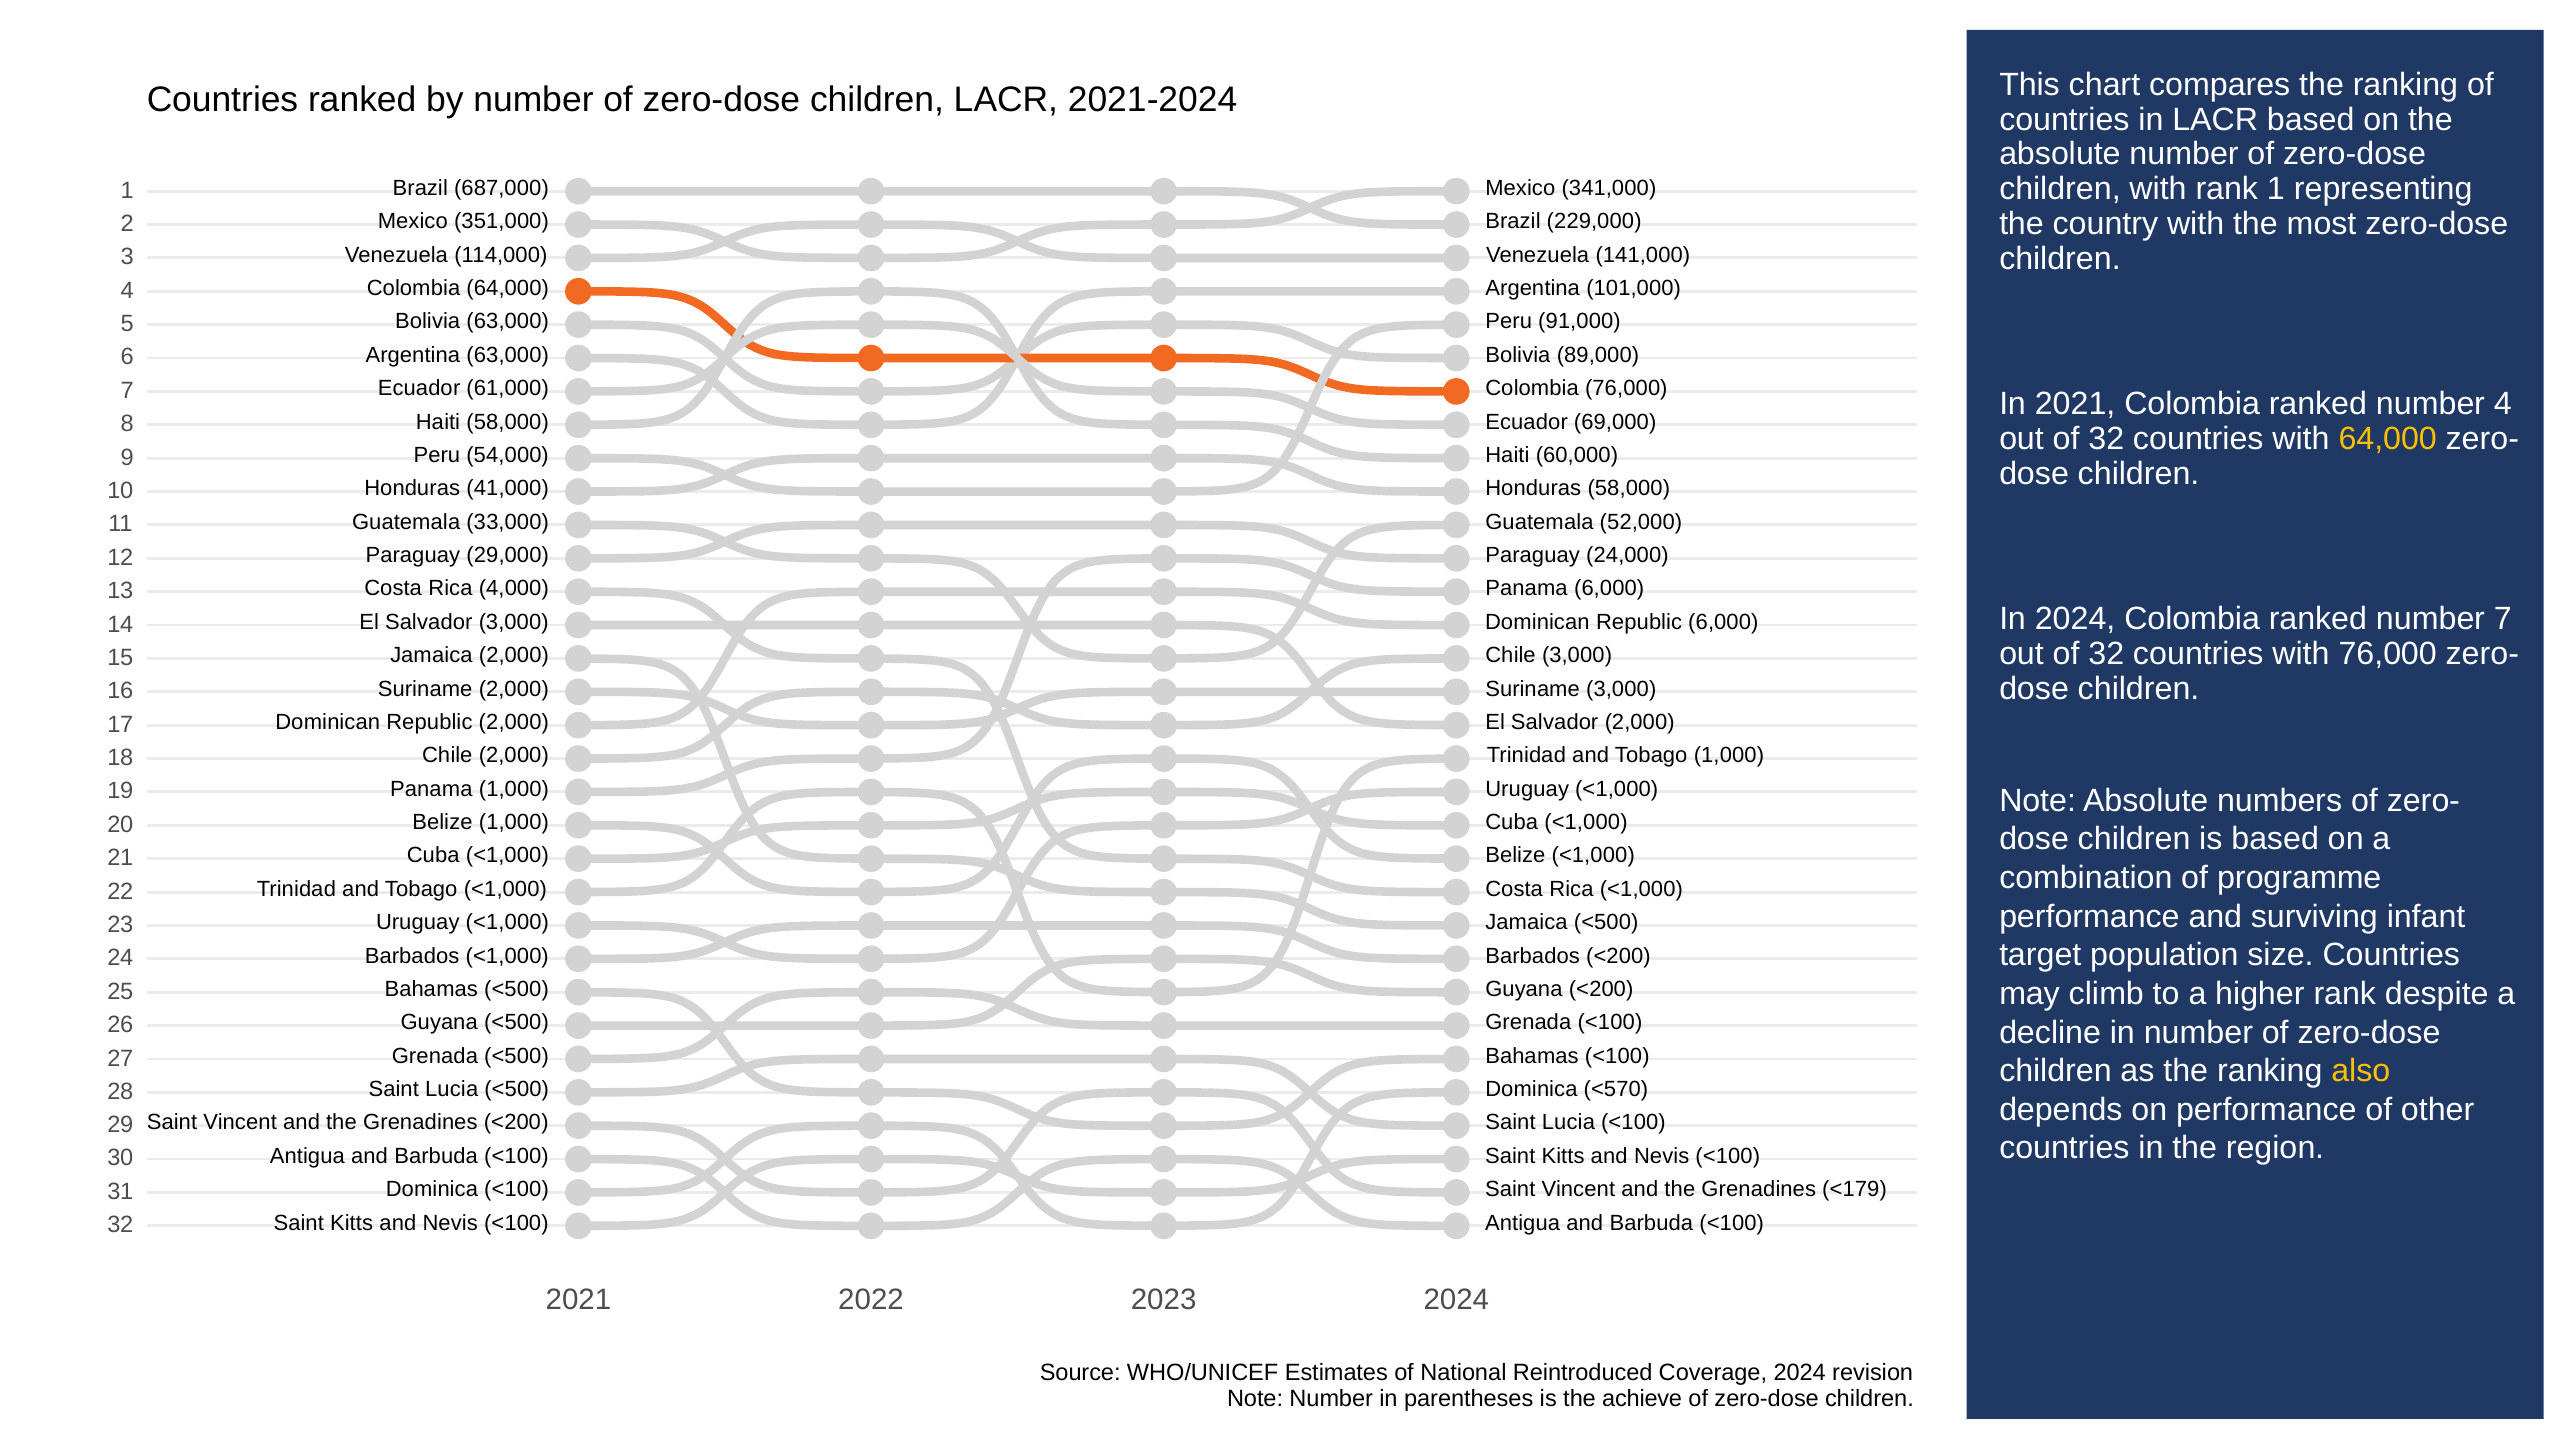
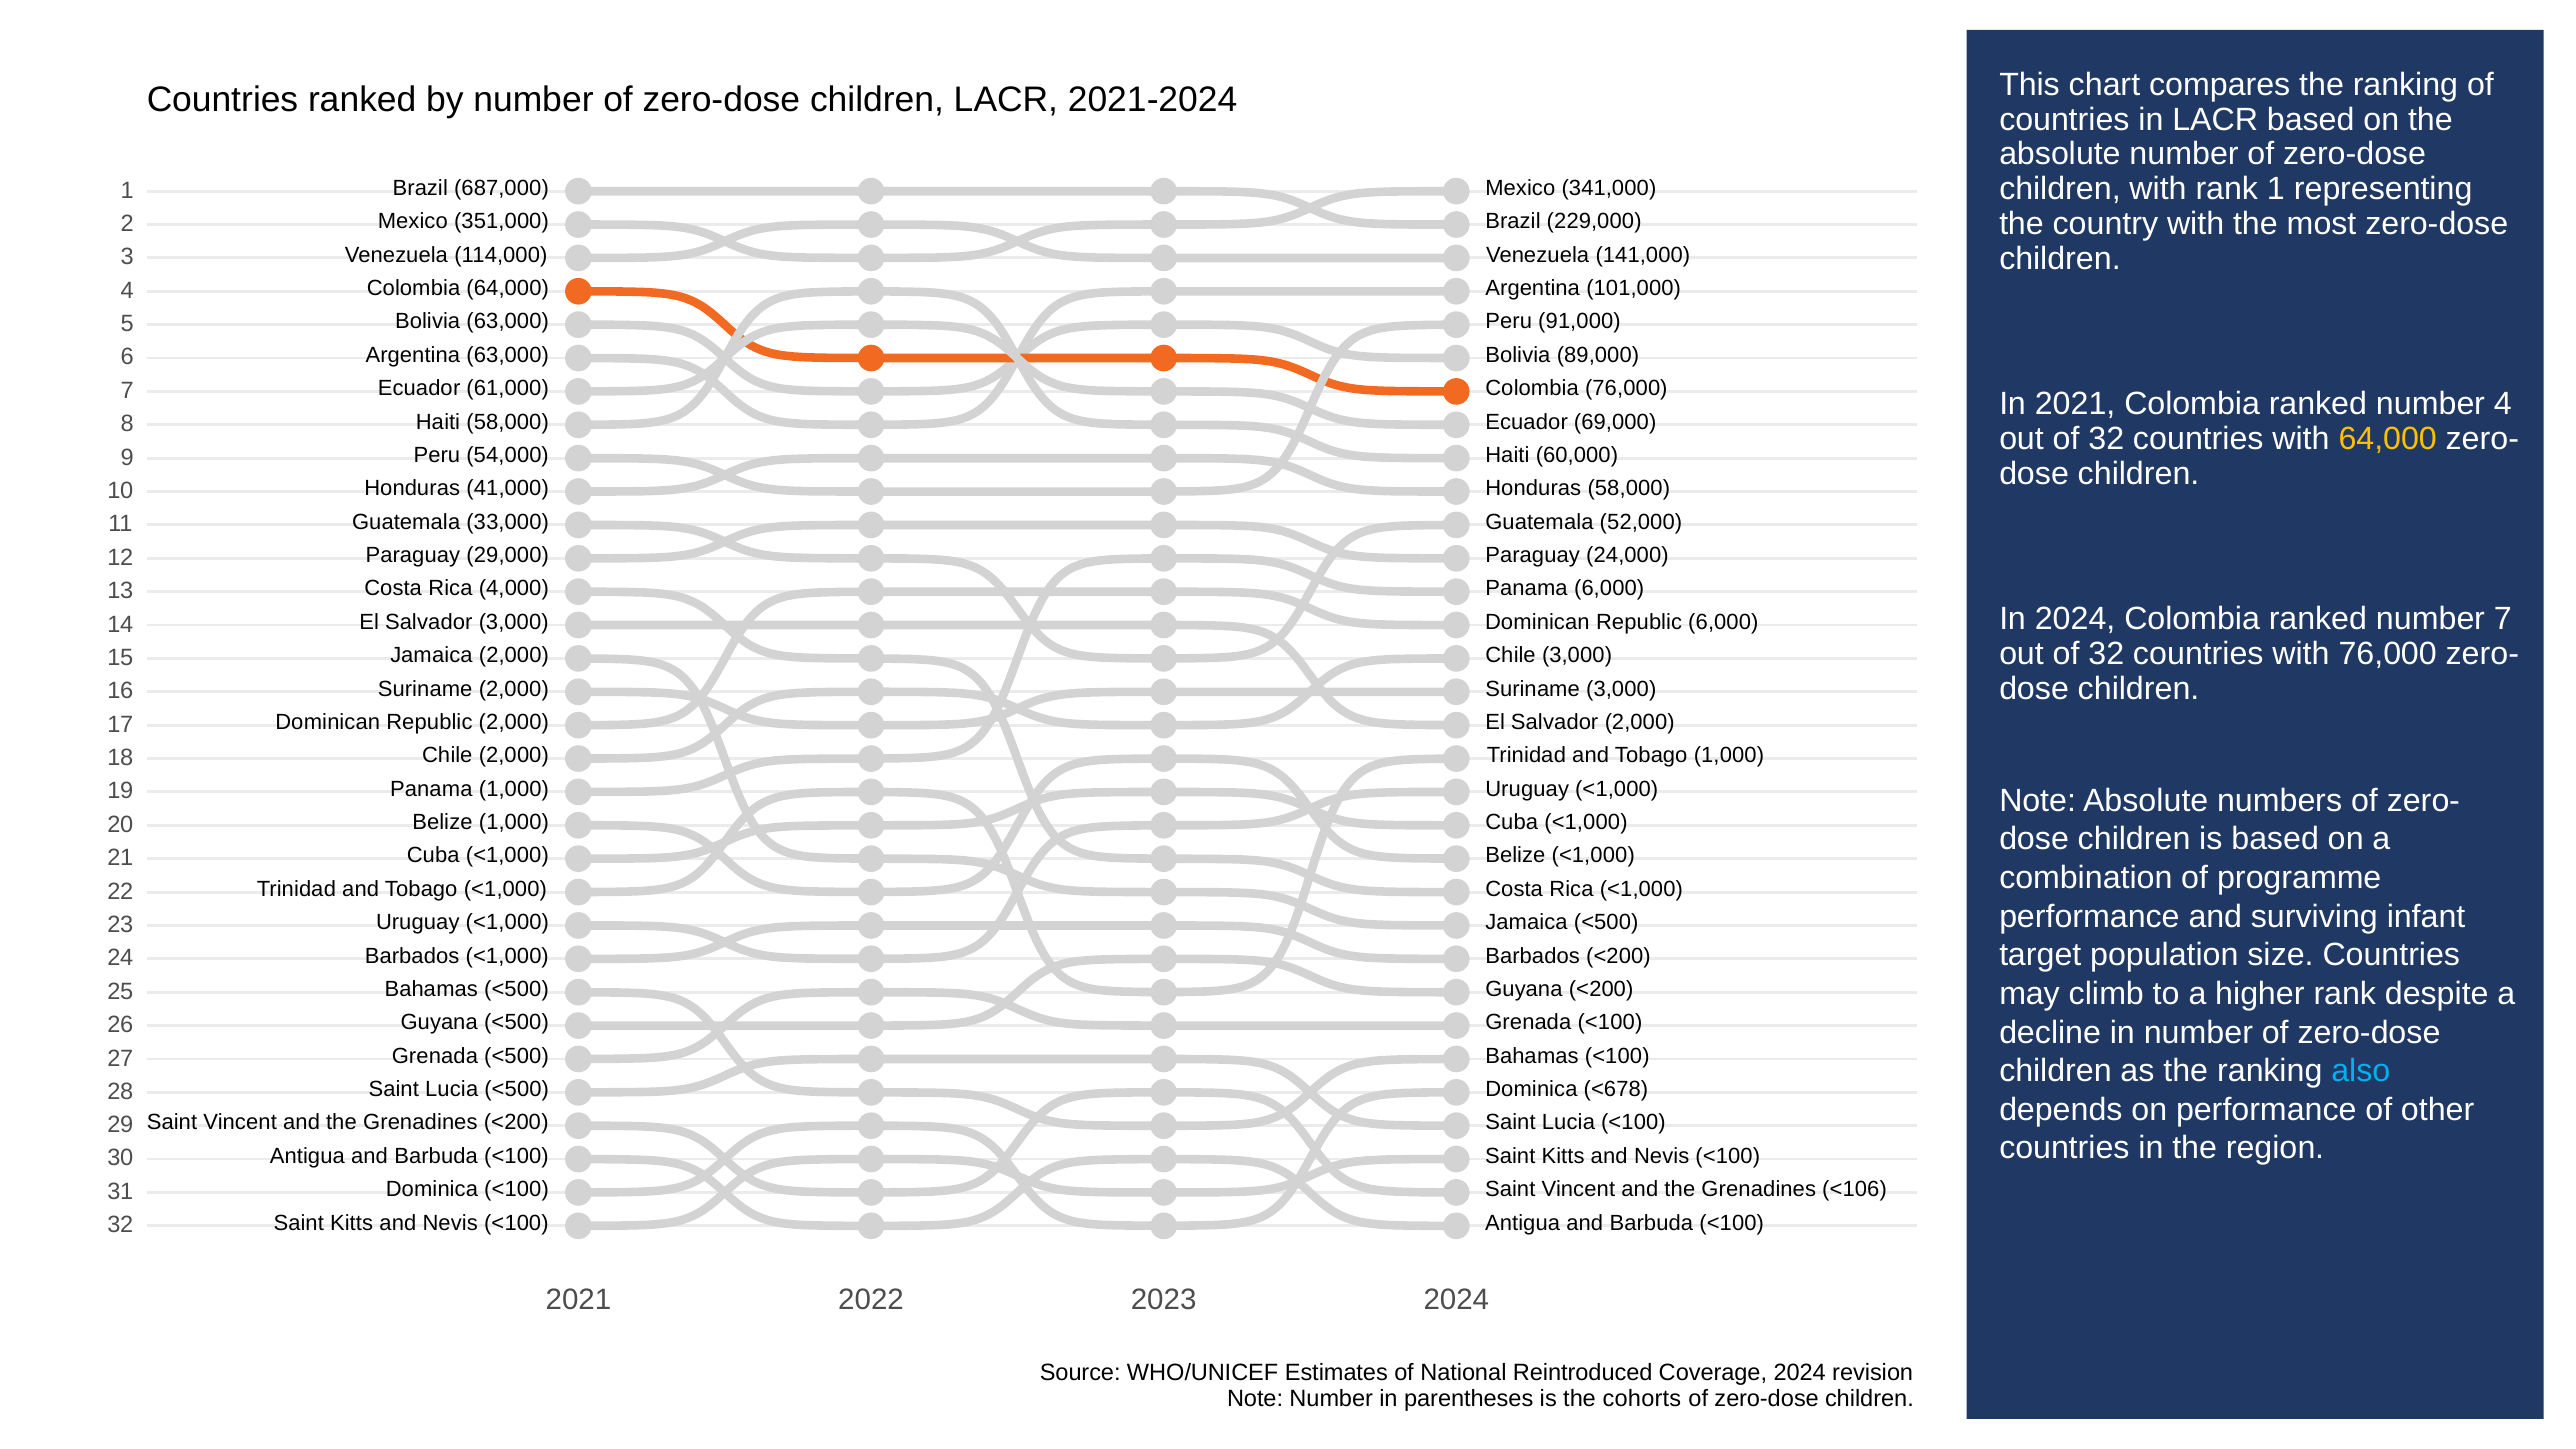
also colour: yellow -> light blue
<570: <570 -> <678
<179: <179 -> <106
achieve: achieve -> cohorts
